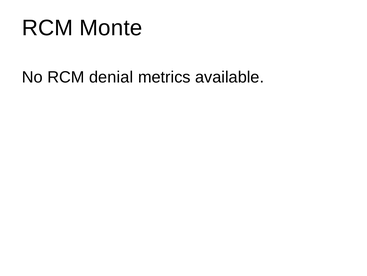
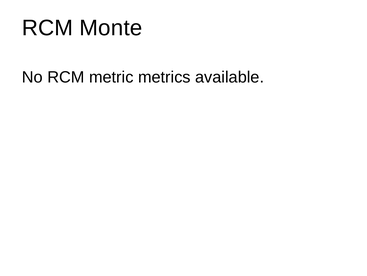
denial: denial -> metric
